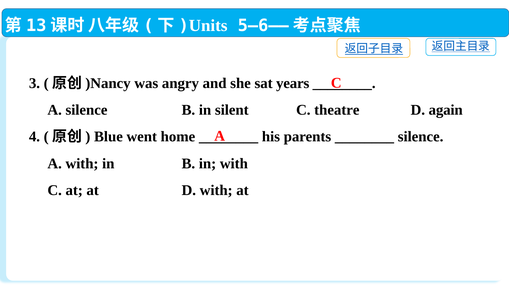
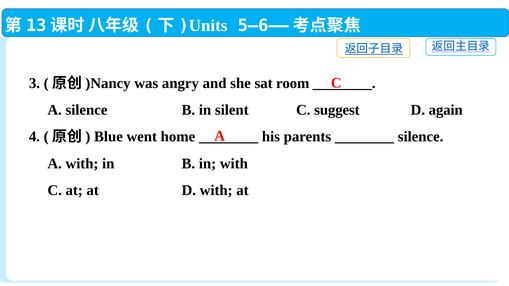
years: years -> room
theatre: theatre -> suggest
